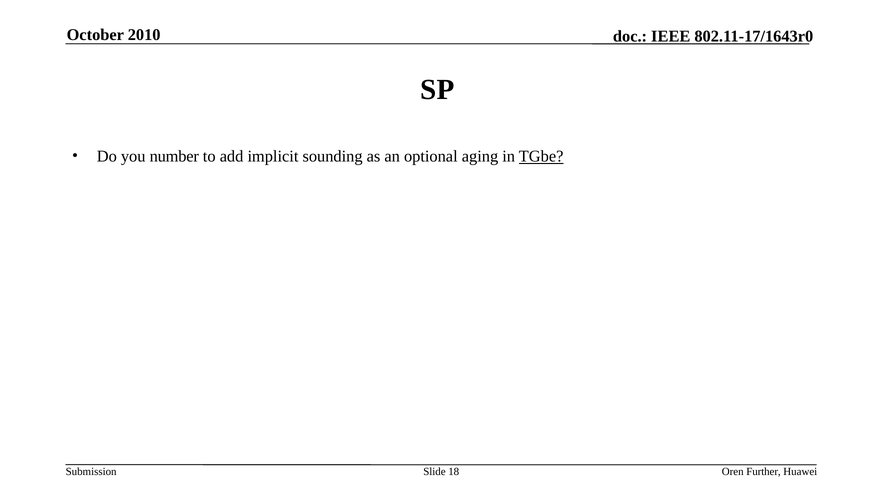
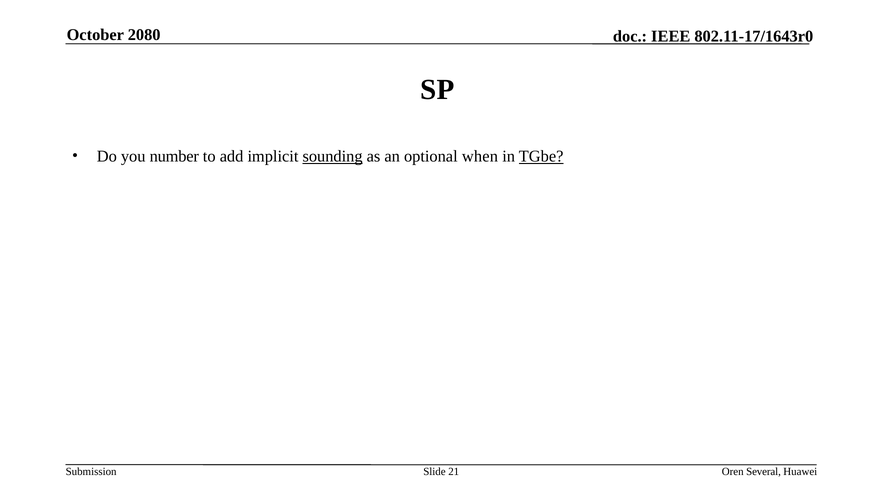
2010: 2010 -> 2080
sounding underline: none -> present
aging: aging -> when
18: 18 -> 21
Further: Further -> Several
